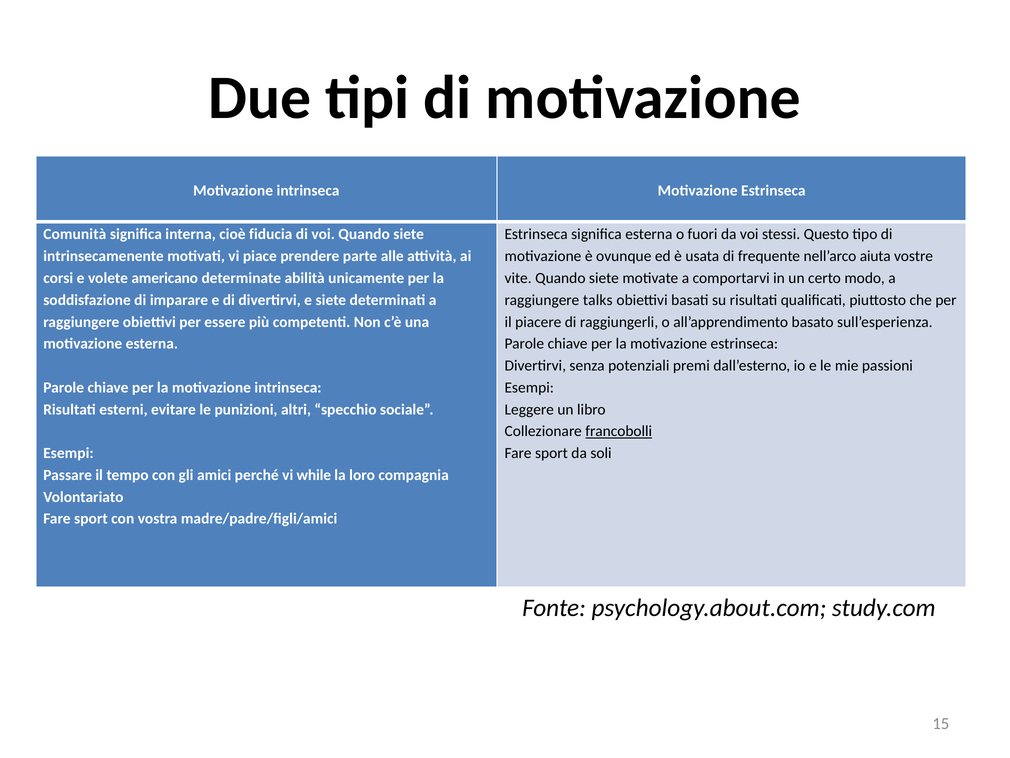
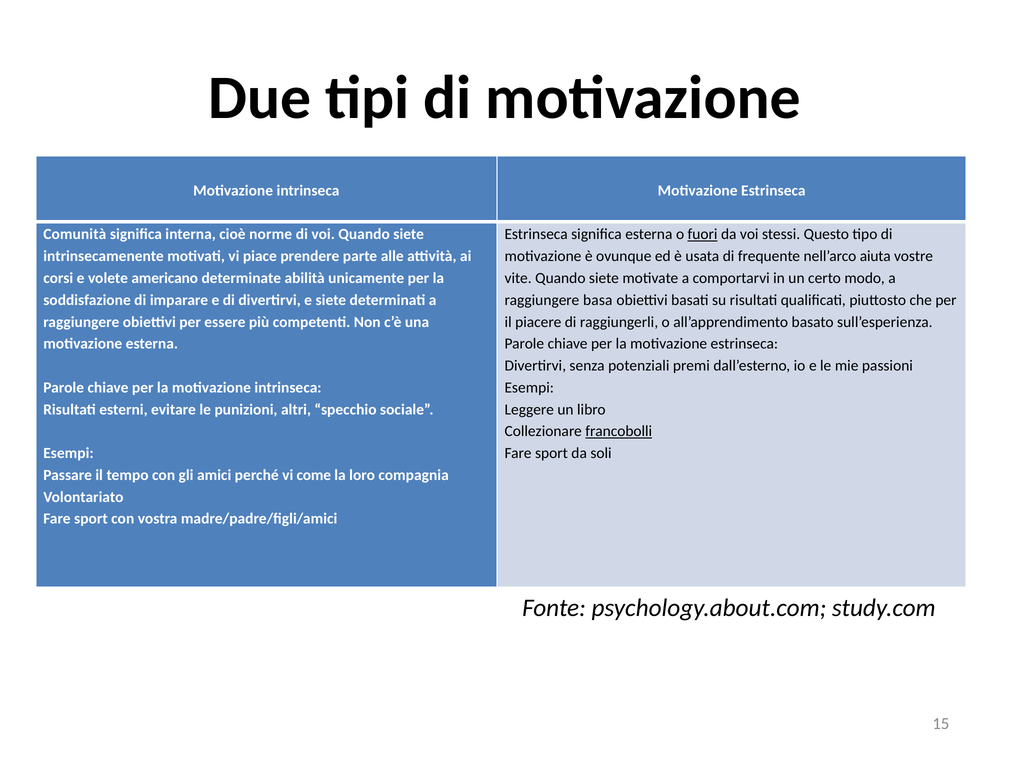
fiducia: fiducia -> norme
fuori underline: none -> present
talks: talks -> basa
while: while -> come
